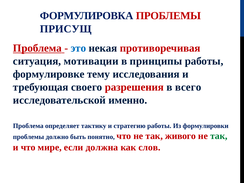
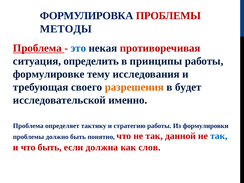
ПРИСУЩ: ПРИСУЩ -> МЕТОДЫ
мотивации: мотивации -> определить
разрешения colour: red -> orange
всего: всего -> будет
живого: живого -> данной
так at (219, 136) colour: green -> blue
что мире: мире -> быть
